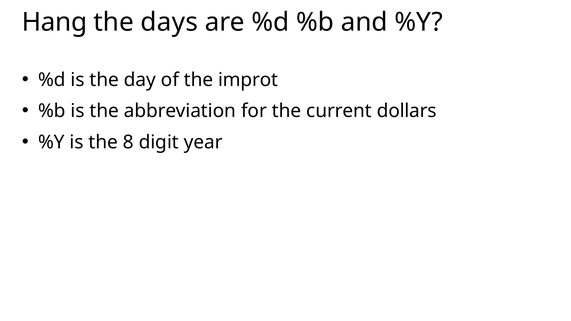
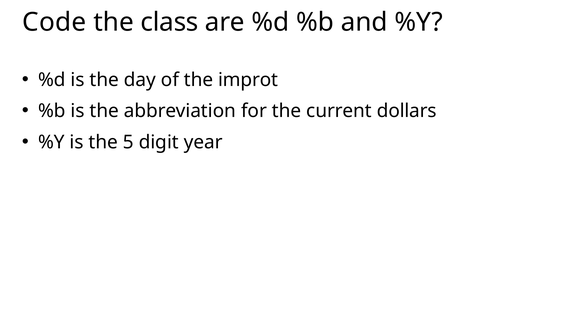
Hang: Hang -> Code
days: days -> class
8: 8 -> 5
